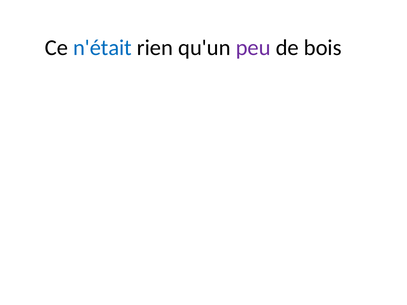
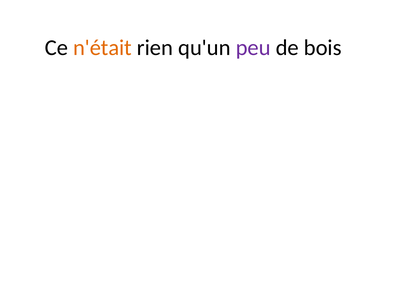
n'était colour: blue -> orange
